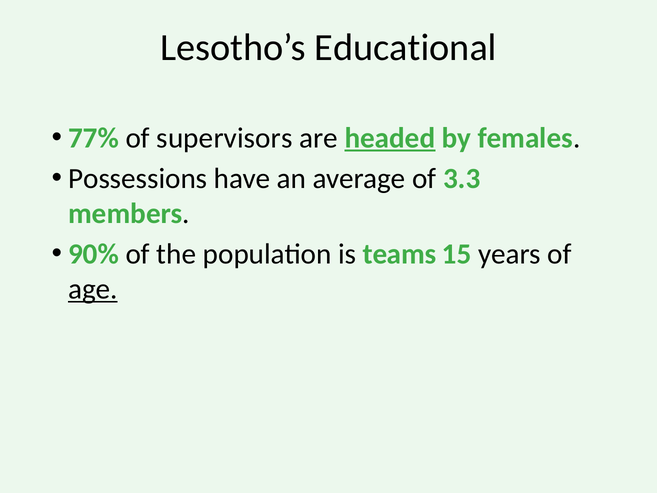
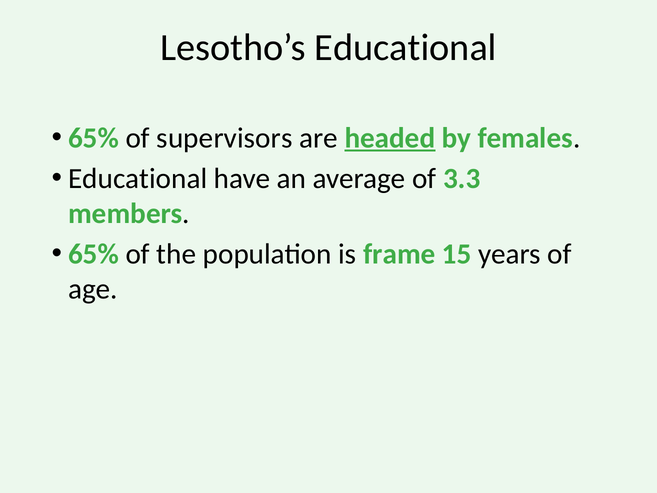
77% at (94, 138): 77% -> 65%
Possessions at (138, 178): Possessions -> Educational
90% at (94, 254): 90% -> 65%
teams: teams -> frame
age underline: present -> none
